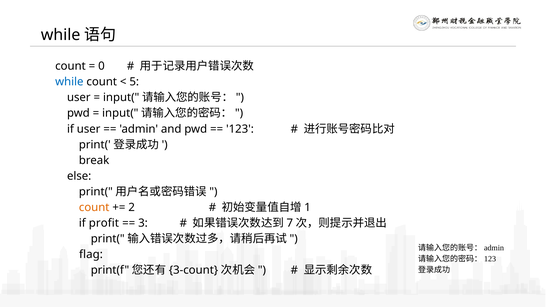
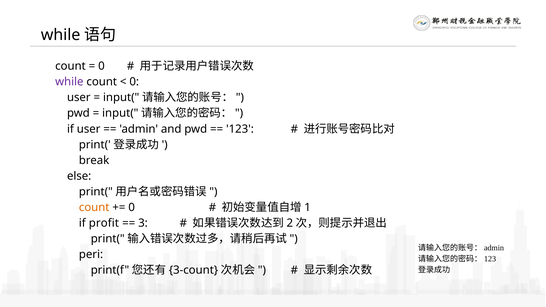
while at (69, 82) colour: blue -> purple
5 at (134, 82): 5 -> 0
2 at (132, 208): 2 -> 0
7: 7 -> 2
flag: flag -> peri
